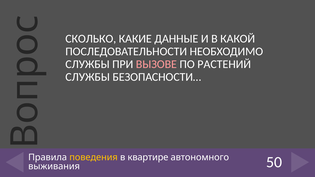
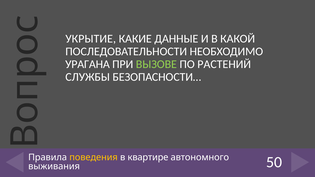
СКОЛЬКО: СКОЛЬКО -> УКРЫТИЕ
СЛУЖБЫ at (87, 64): СЛУЖБЫ -> УРАГАНА
ВЫЗОВЕ colour: pink -> light green
